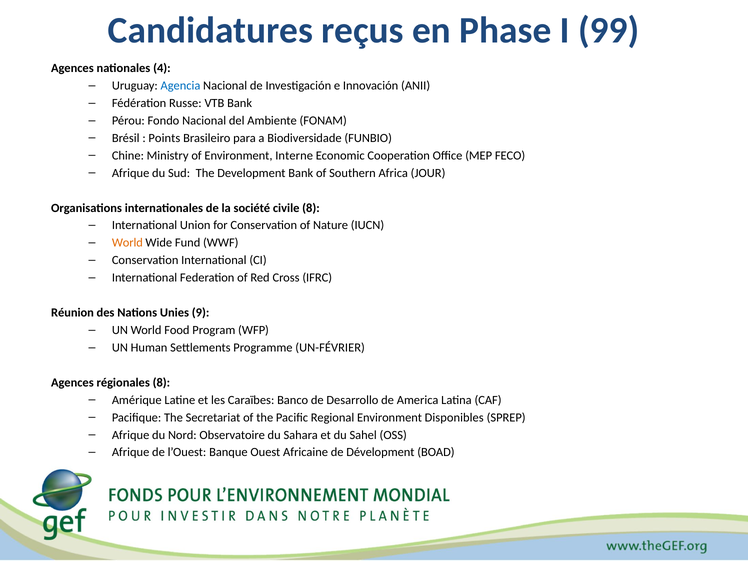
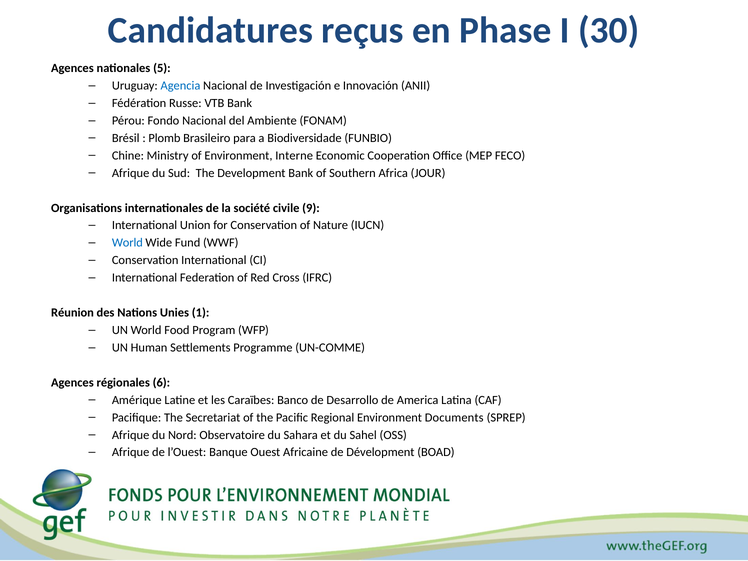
99: 99 -> 30
4: 4 -> 5
Points: Points -> Plomb
civile 8: 8 -> 9
World at (127, 243) colour: orange -> blue
9: 9 -> 1
UN-FÉVRIER: UN-FÉVRIER -> UN-COMME
régionales 8: 8 -> 6
Disponibles: Disponibles -> Documents
